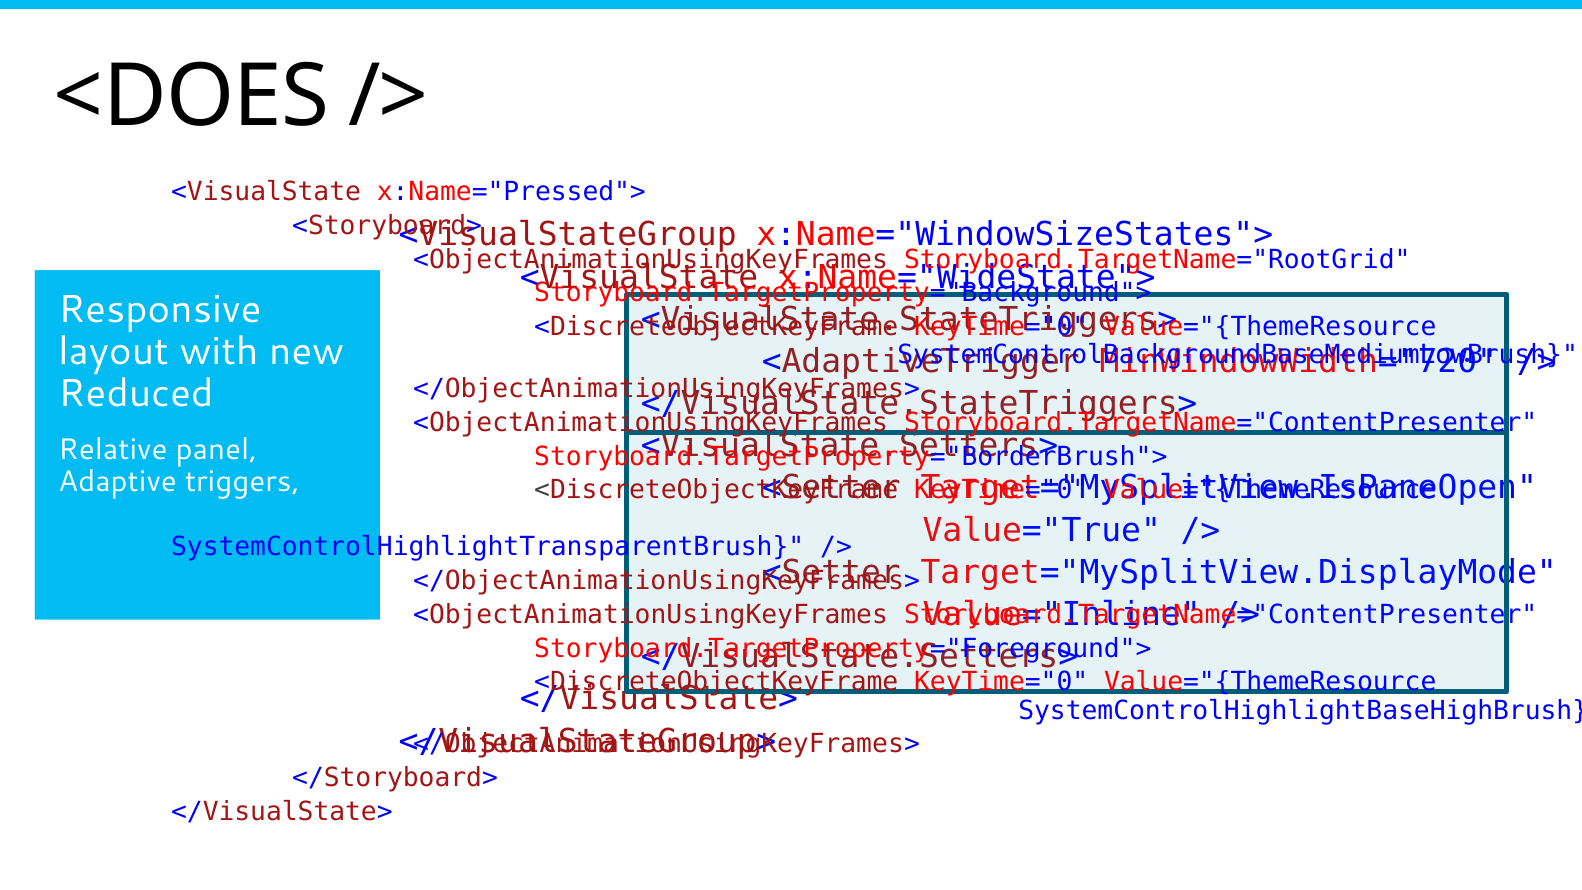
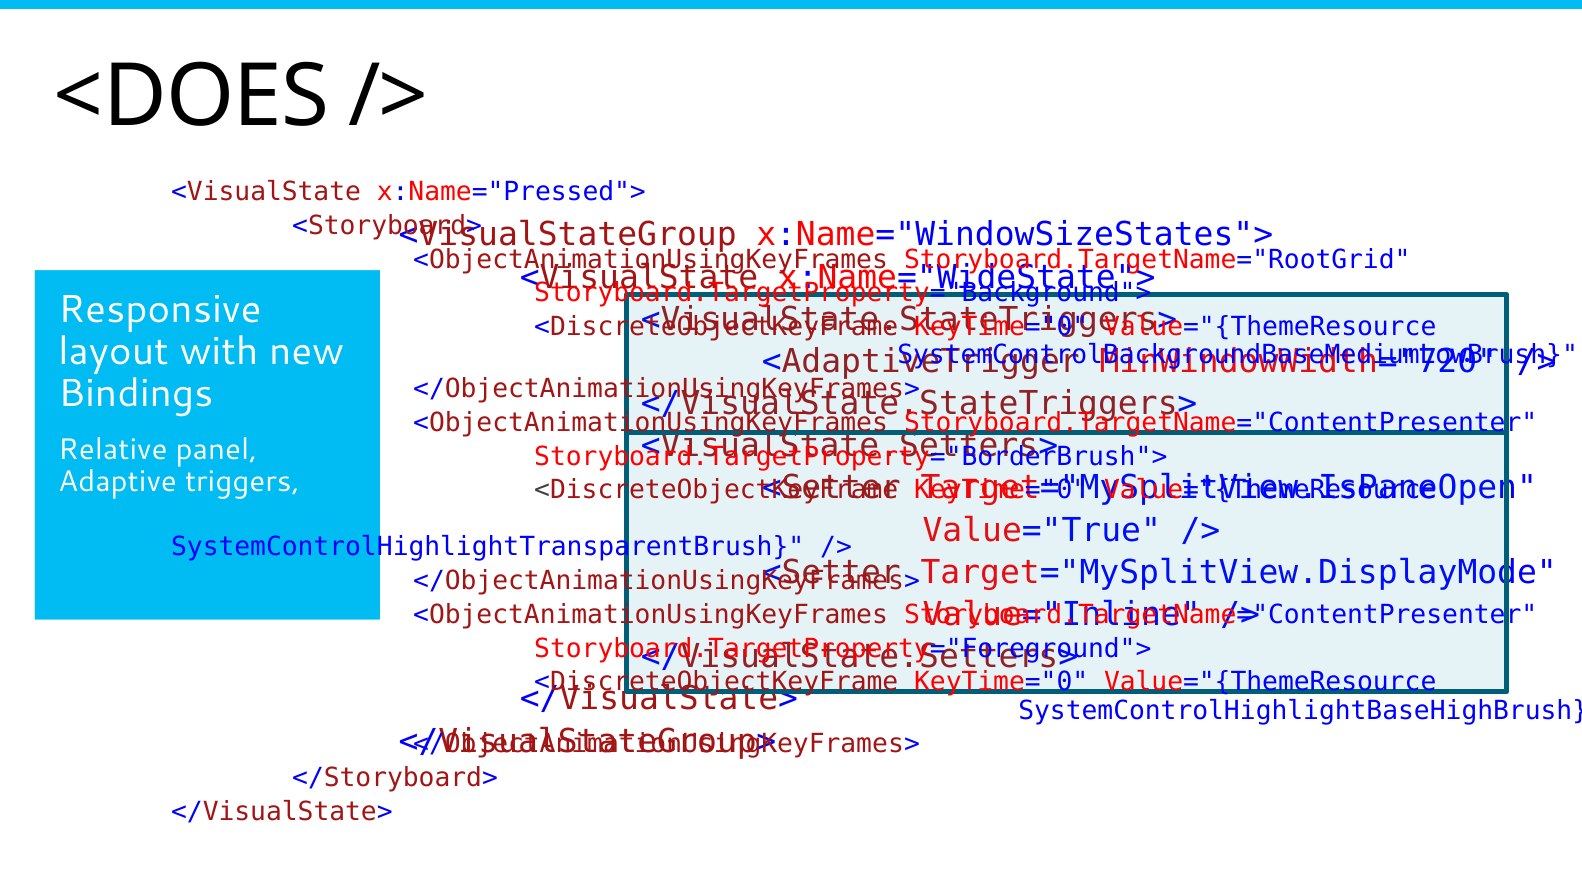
Reduced: Reduced -> Bindings
